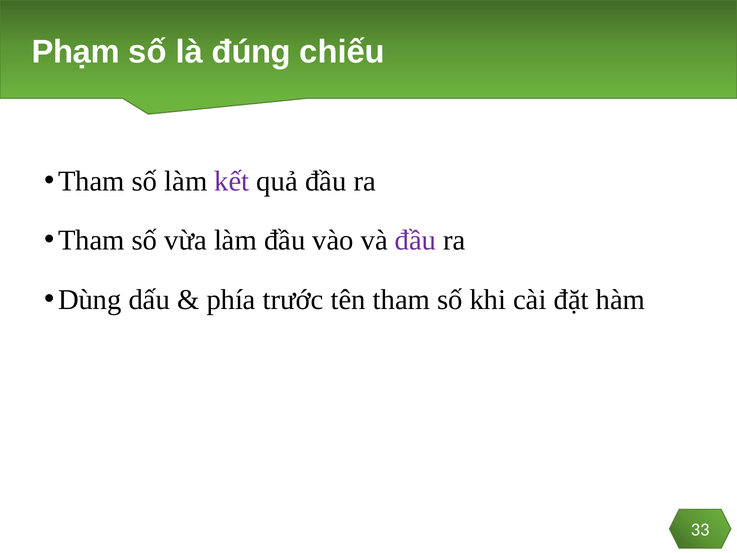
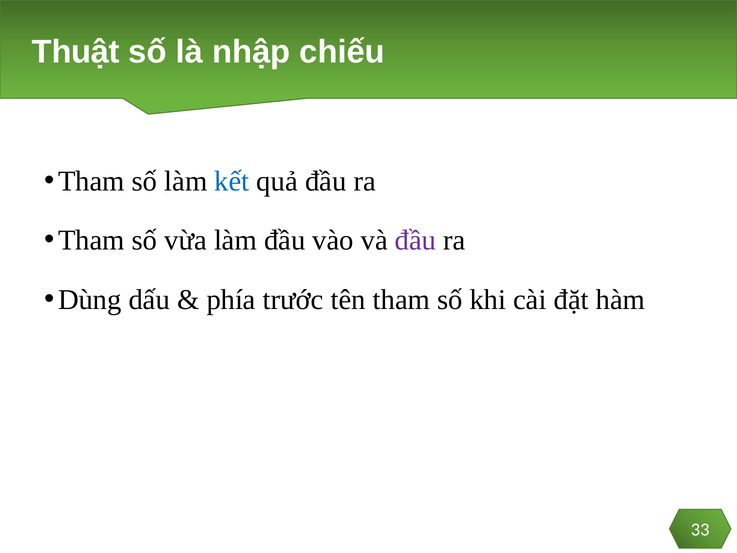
Phạm: Phạm -> Thuật
đúng: đúng -> nhập
kết colour: purple -> blue
